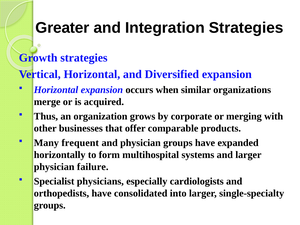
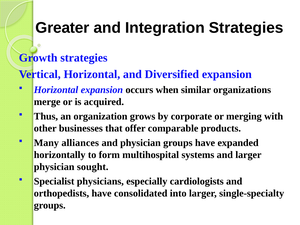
frequent: frequent -> alliances
failure: failure -> sought
